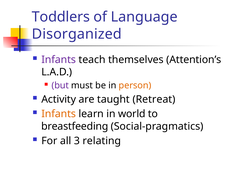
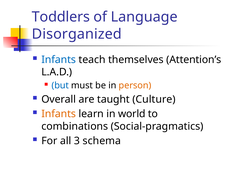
Infants at (59, 60) colour: purple -> blue
but colour: purple -> blue
Activity: Activity -> Overall
Retreat: Retreat -> Culture
breastfeeding: breastfeeding -> combinations
relating: relating -> schema
